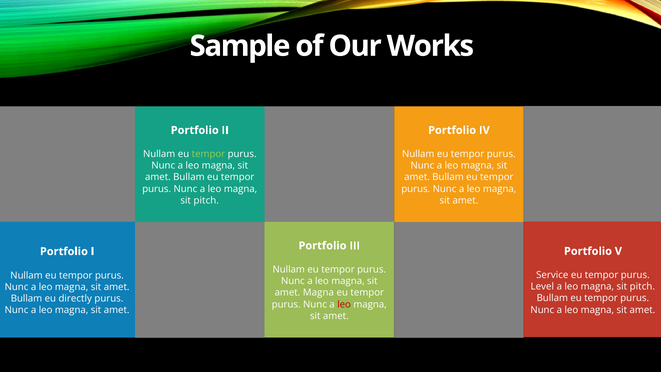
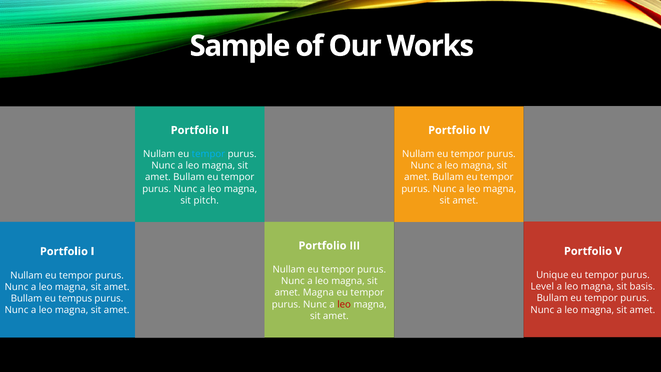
tempor at (208, 154) colour: light green -> light blue
Service: Service -> Unique
pitch at (642, 287): pitch -> basis
directly: directly -> tempus
